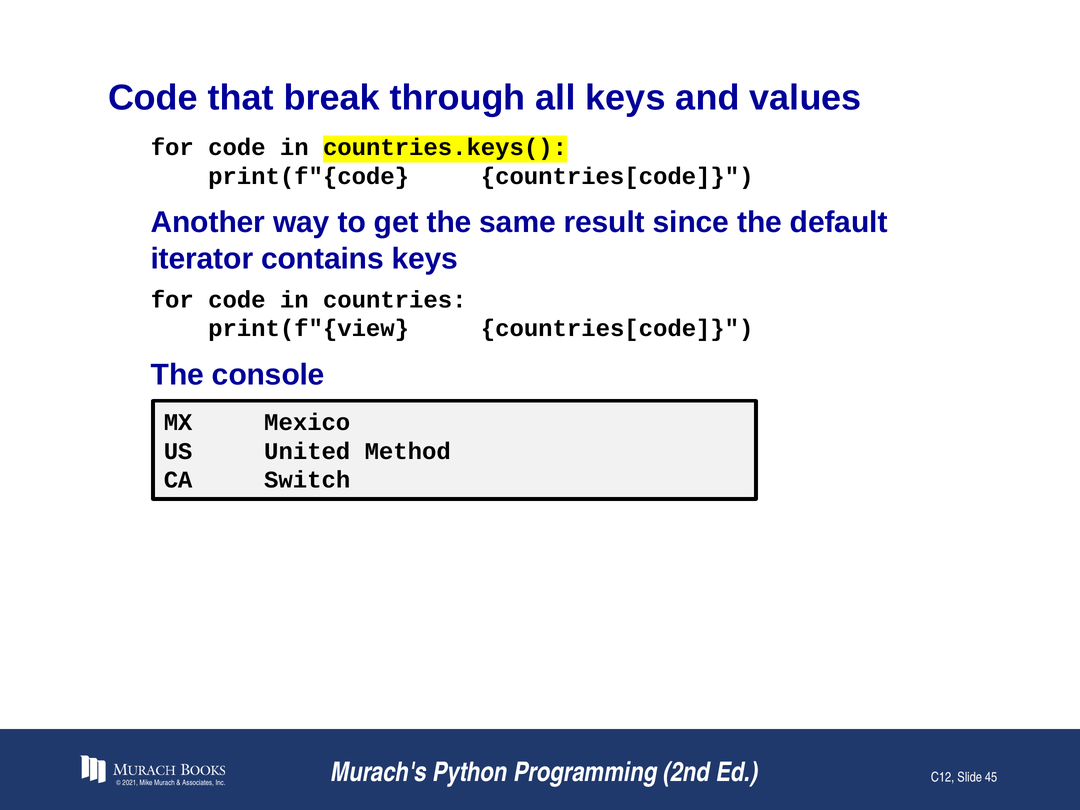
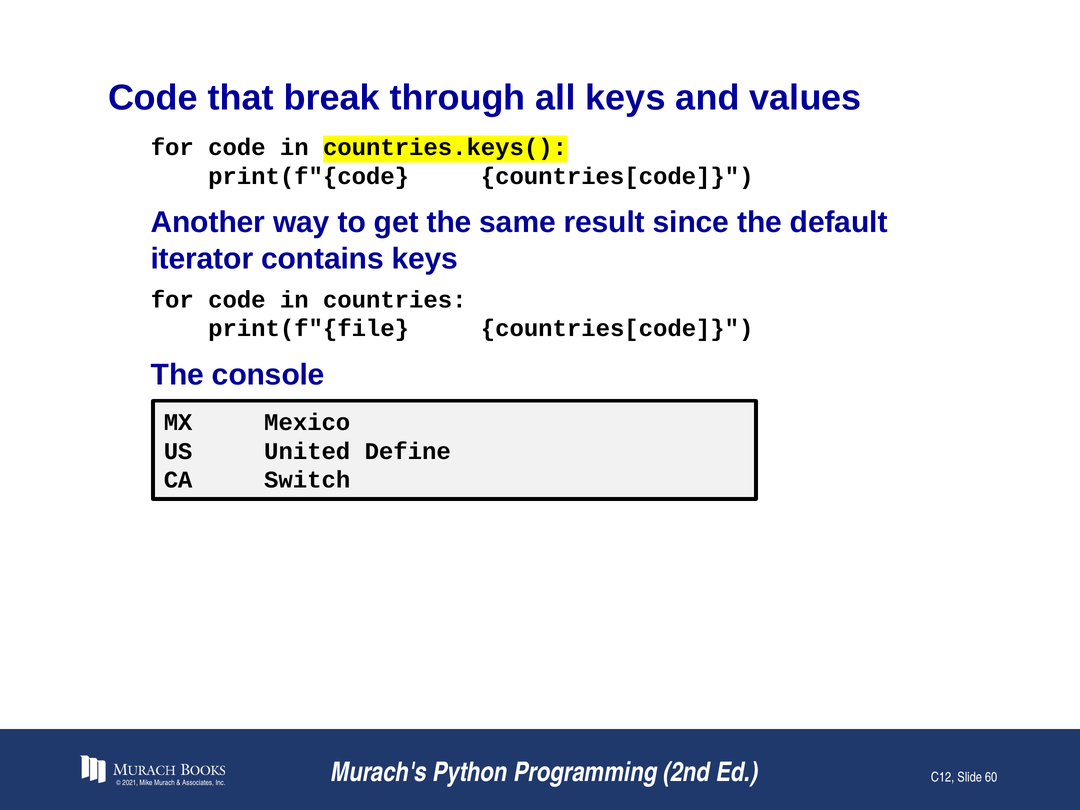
print(f"{view: print(f"{view -> print(f"{file
Method: Method -> Define
45: 45 -> 60
